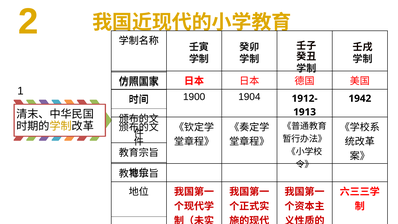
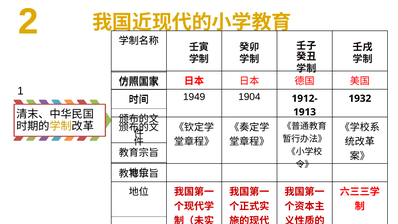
1900: 1900 -> 1949
1942: 1942 -> 1932
